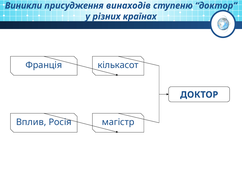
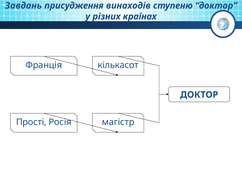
Виникли: Виникли -> Завдань
Вплив: Вплив -> Прості
